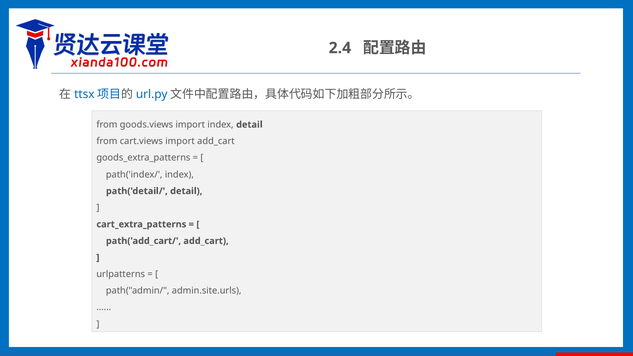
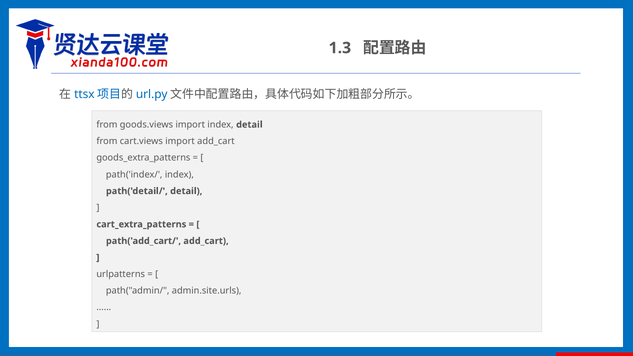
2.4: 2.4 -> 1.3
